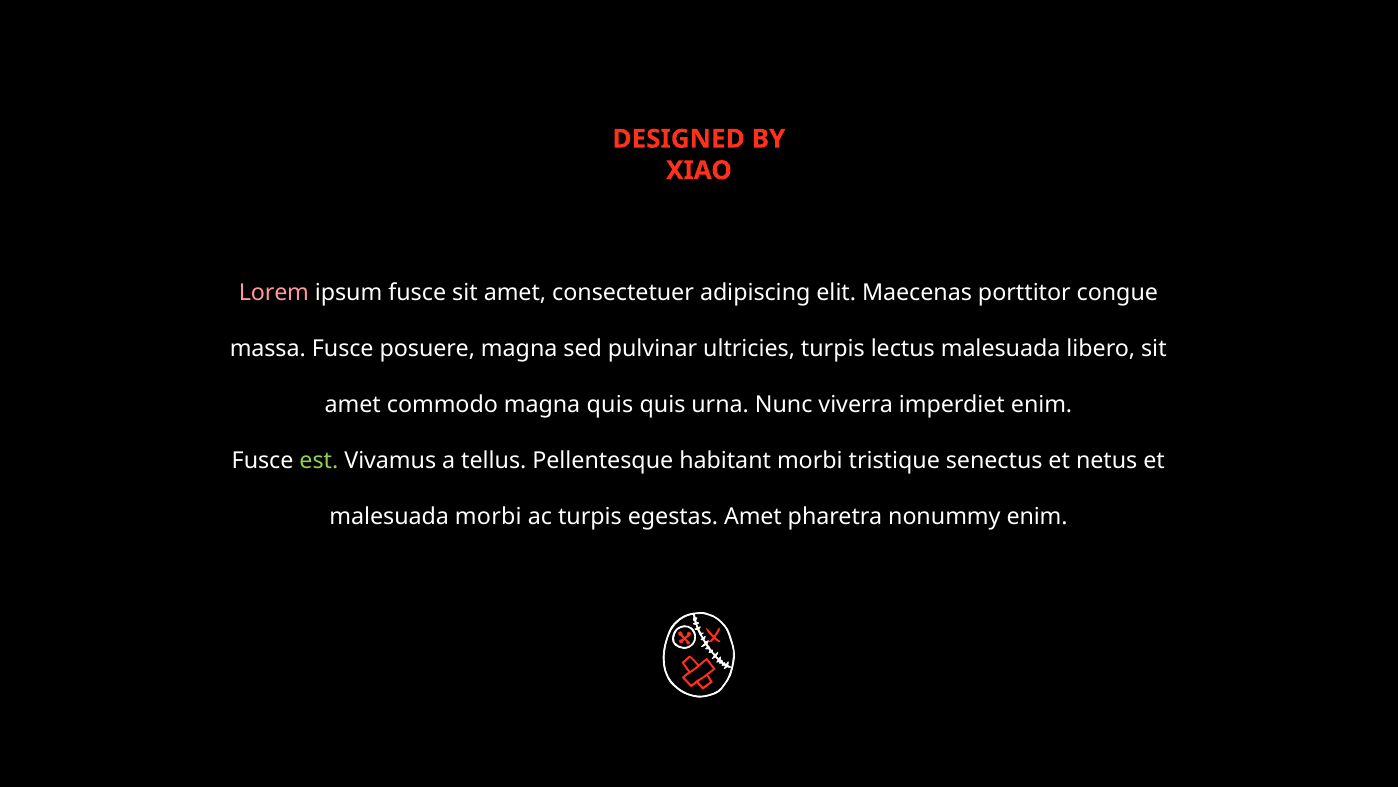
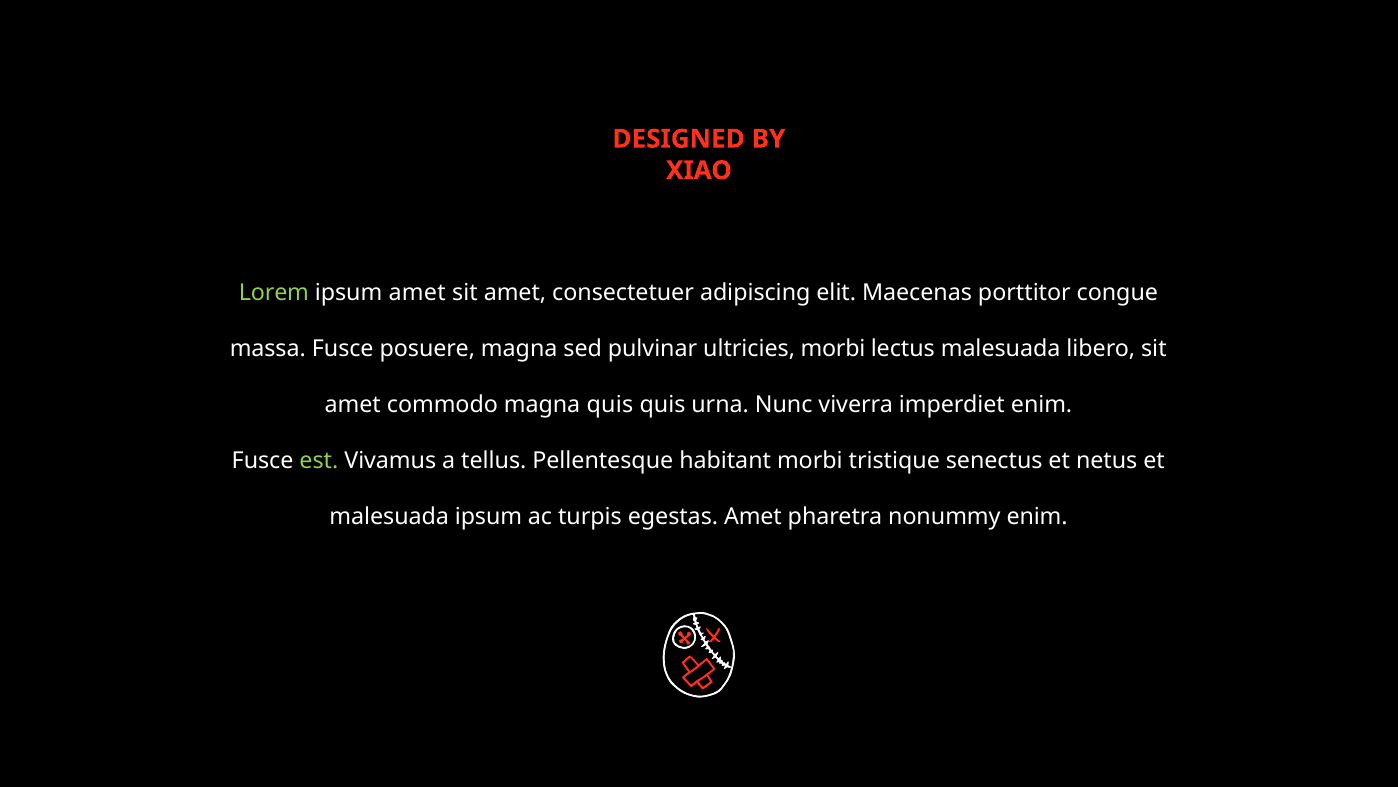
Lorem colour: pink -> light green
ipsum fusce: fusce -> amet
ultricies turpis: turpis -> morbi
malesuada morbi: morbi -> ipsum
